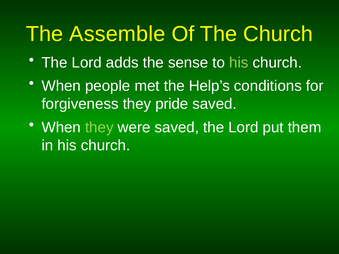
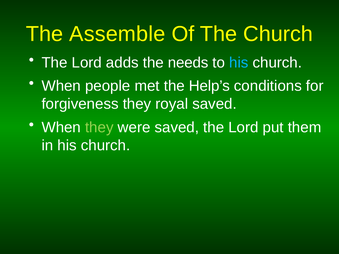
sense: sense -> needs
his at (239, 63) colour: light green -> light blue
pride: pride -> royal
